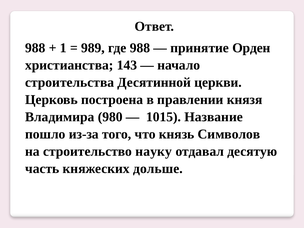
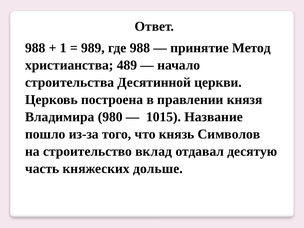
Орден: Орден -> Метод
143: 143 -> 489
науку: науку -> вклад
